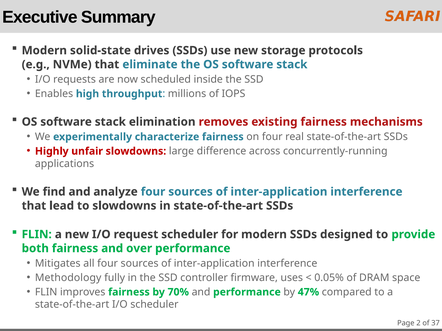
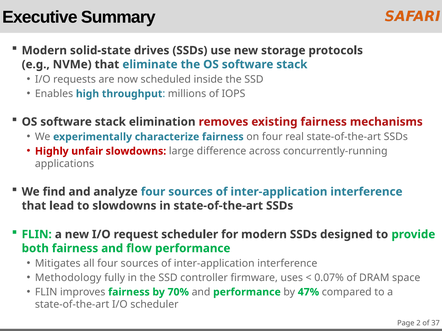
over: over -> flow
0.05%: 0.05% -> 0.07%
